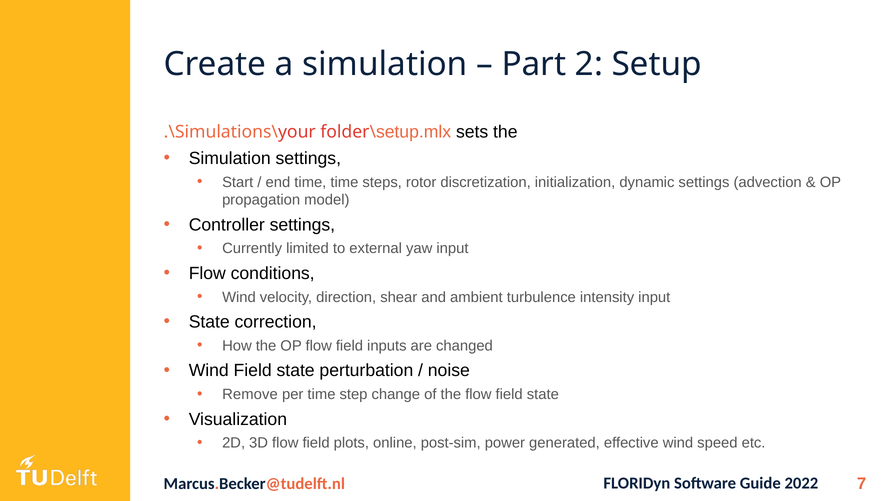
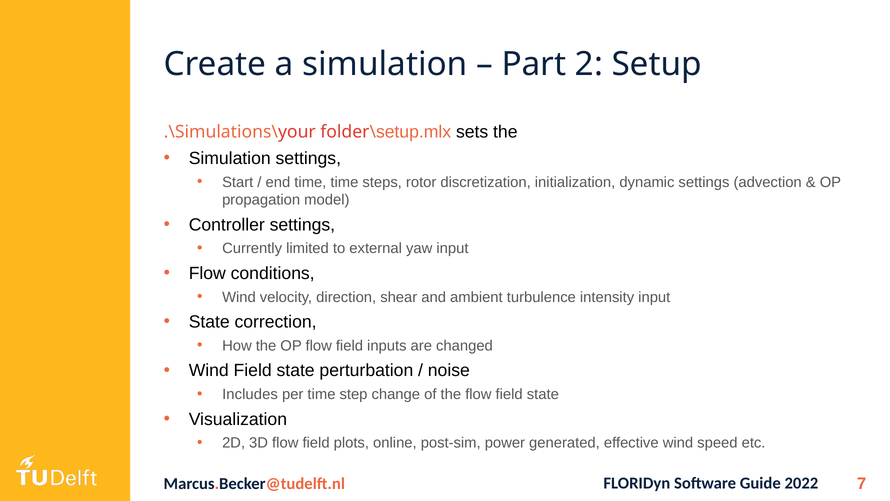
Remove: Remove -> Includes
